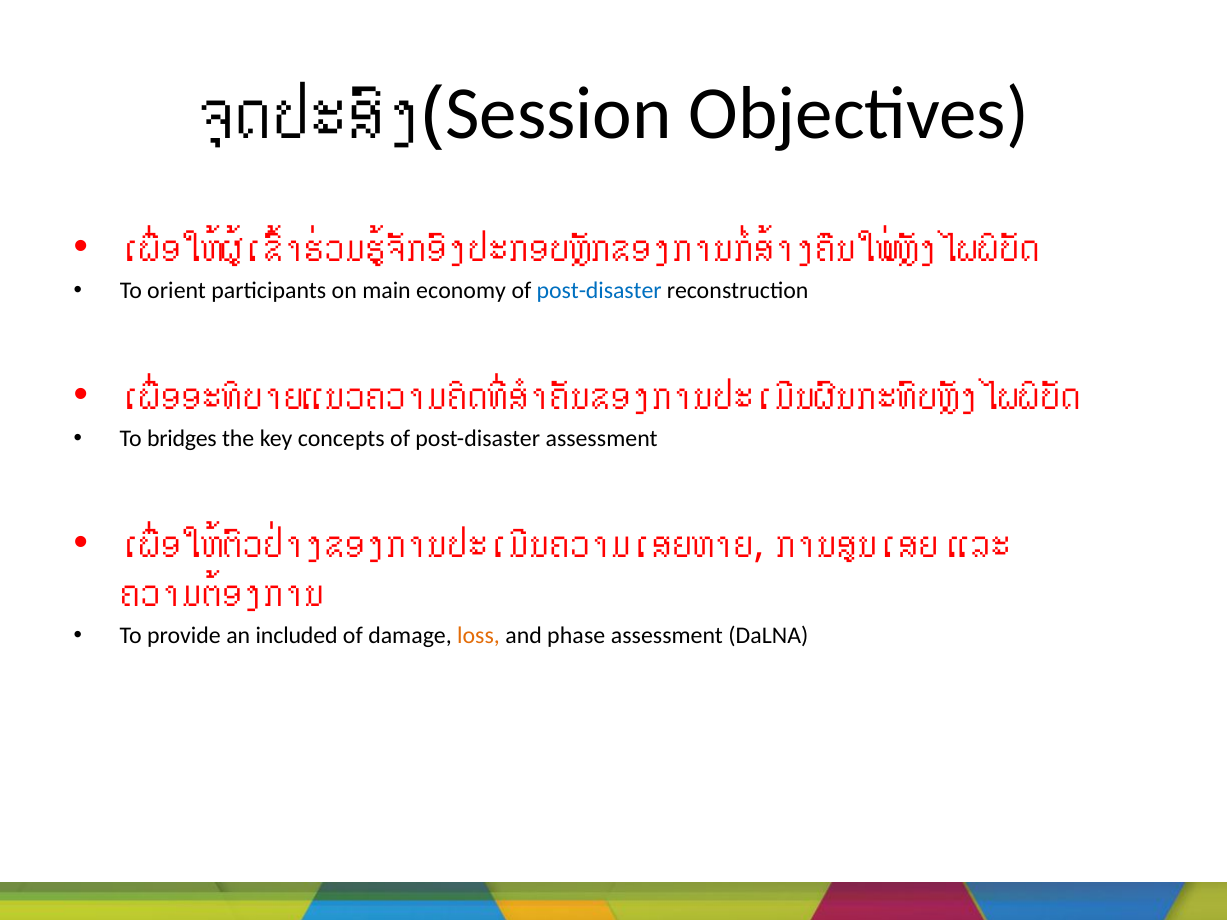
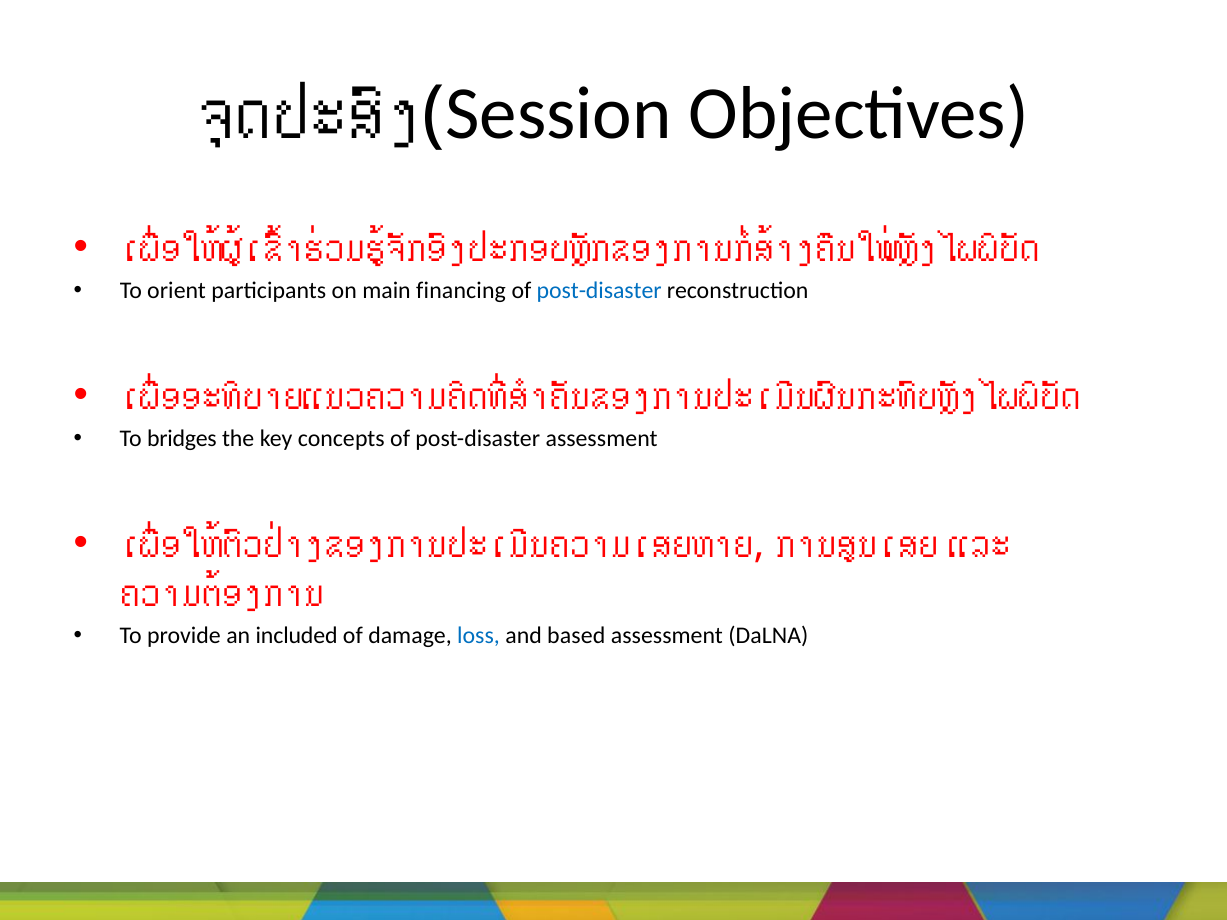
economy: economy -> financing
loss colour: orange -> blue
phase: phase -> based
